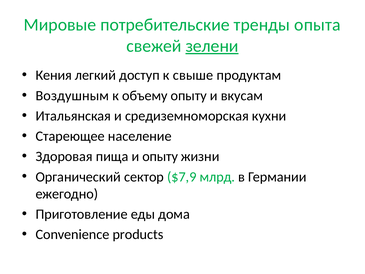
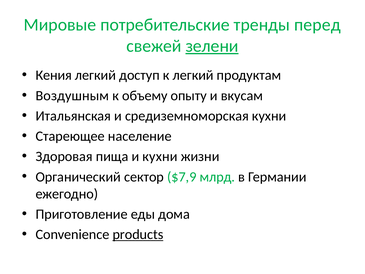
опыта: опыта -> перед
к свыше: свыше -> легкий
и опыту: опыту -> кухни
products underline: none -> present
